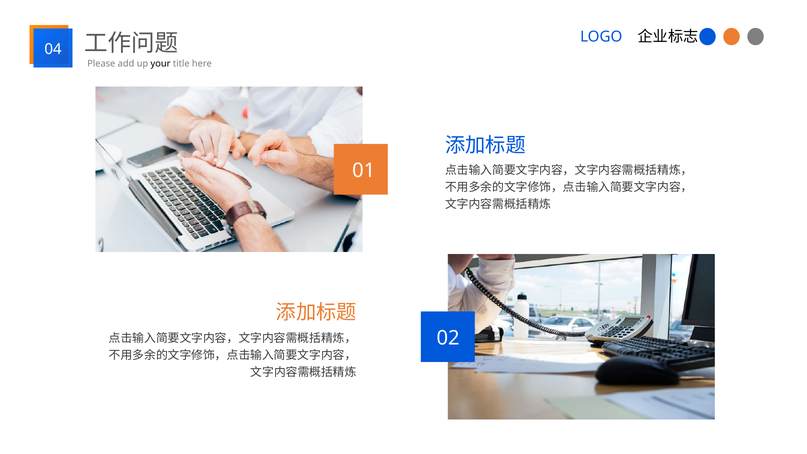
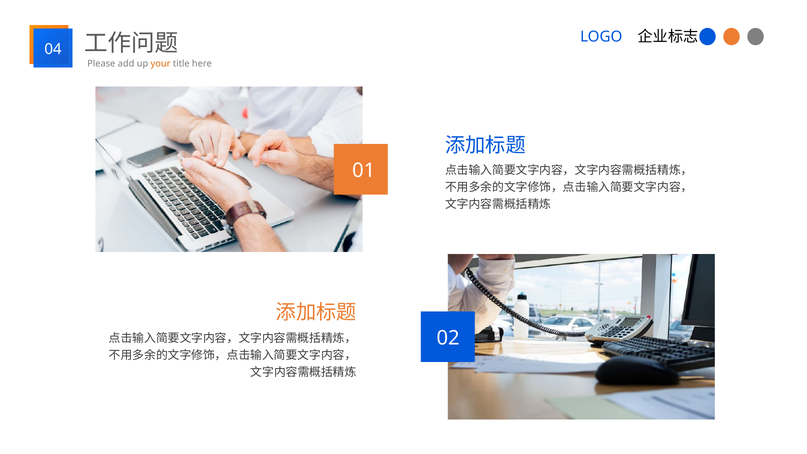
your colour: black -> orange
